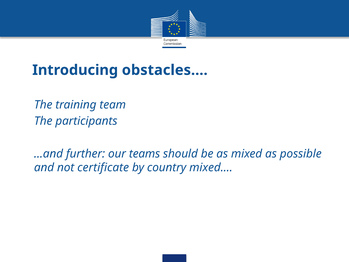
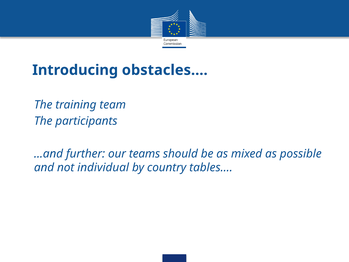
certificate: certificate -> individual
country mixed: mixed -> tables
